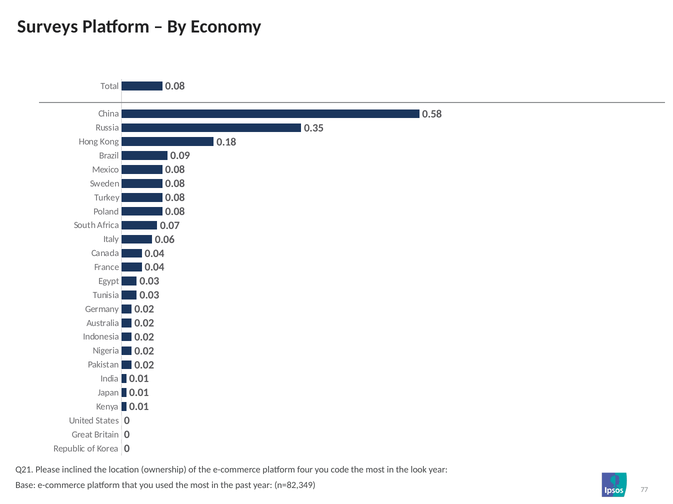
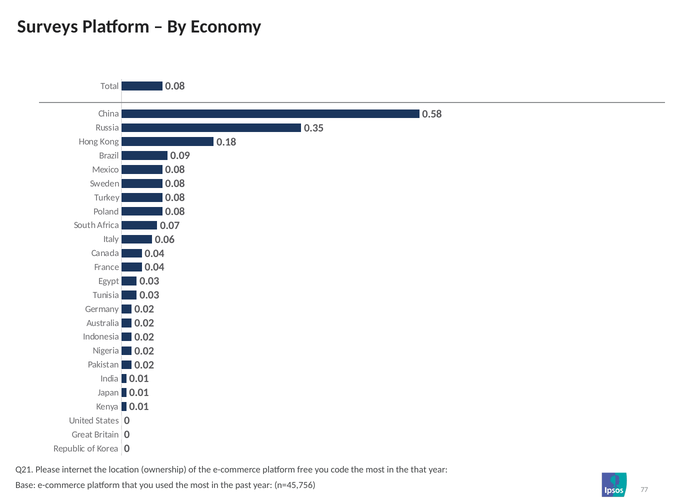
inclined: inclined -> internet
four: four -> free
the look: look -> that
n=82,349: n=82,349 -> n=45,756
